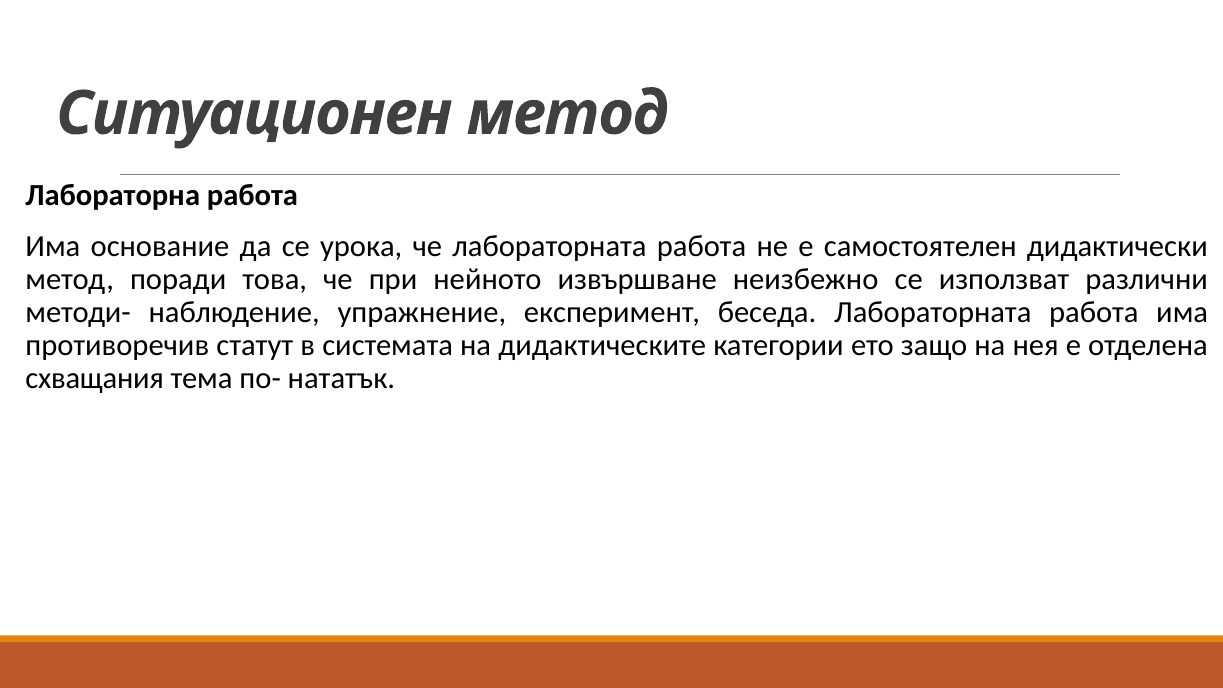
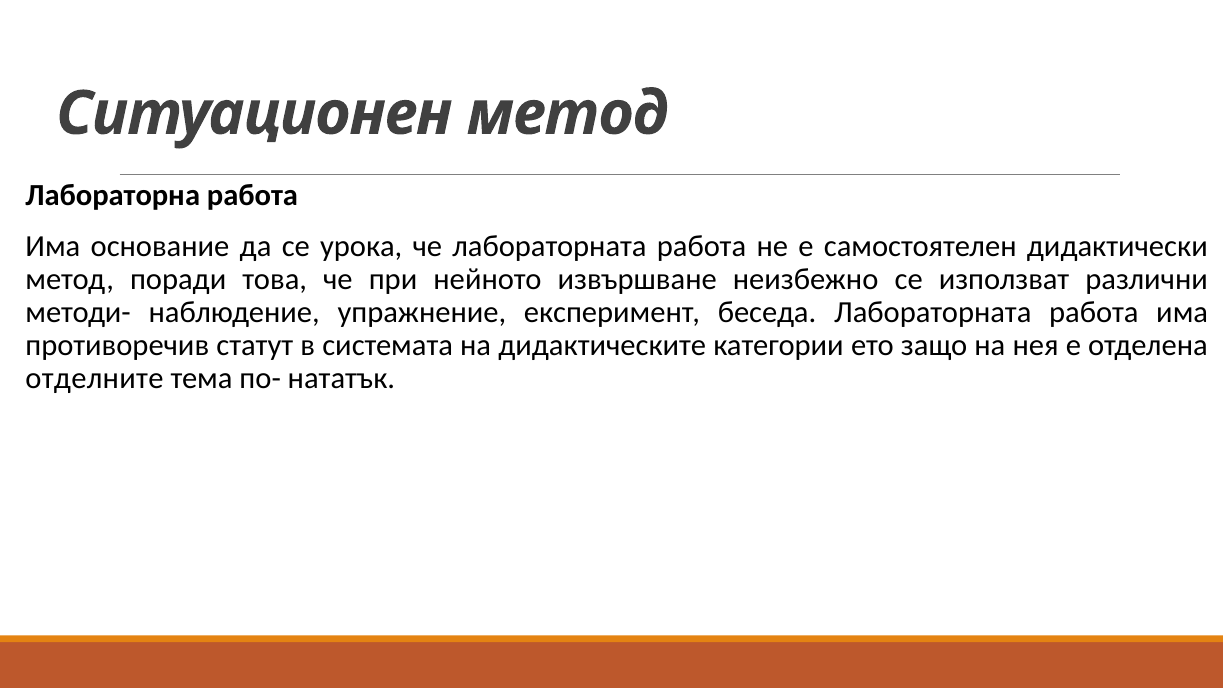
схващания: схващания -> отделните
